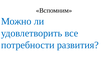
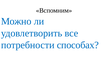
развития: развития -> способах
